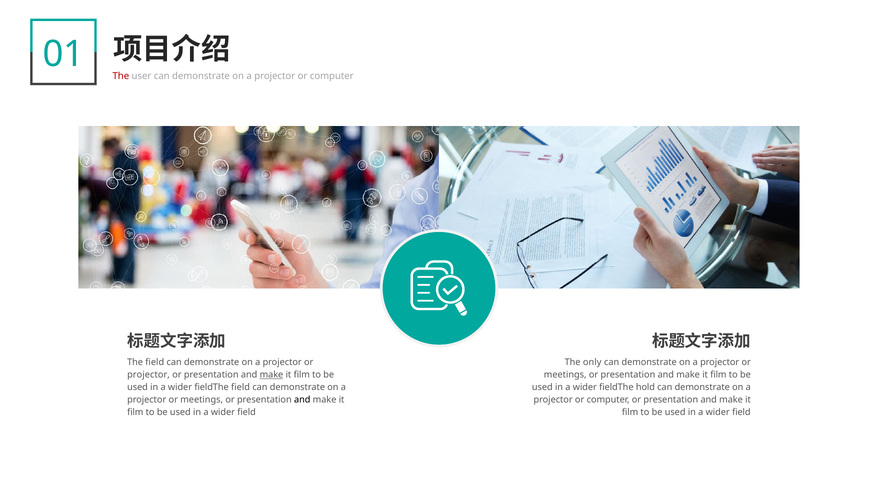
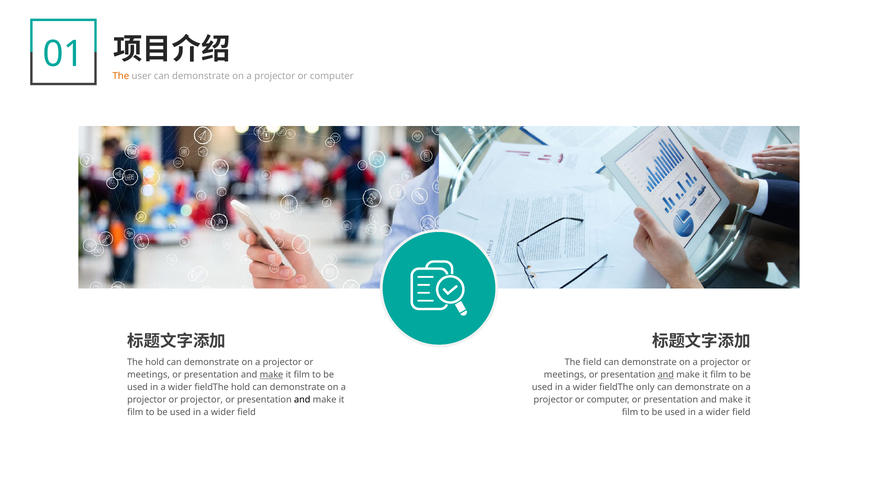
The at (121, 76) colour: red -> orange
The field: field -> hold
The only: only -> field
projector at (148, 375): projector -> meetings
and at (666, 375) underline: none -> present
fieldThe field: field -> hold
hold: hold -> only
meetings at (202, 400): meetings -> projector
